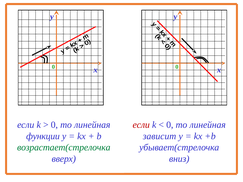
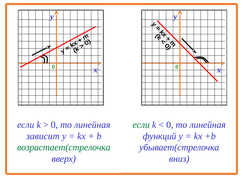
если at (141, 125) colour: red -> green
функции: функции -> зависит
зависит: зависит -> функций
